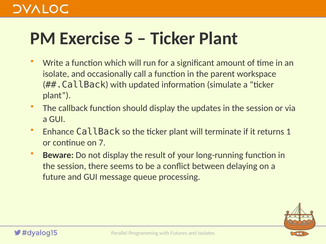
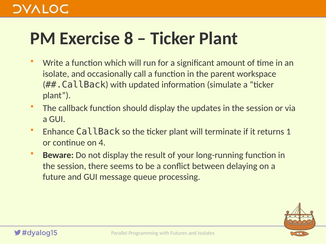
5: 5 -> 8
7: 7 -> 4
